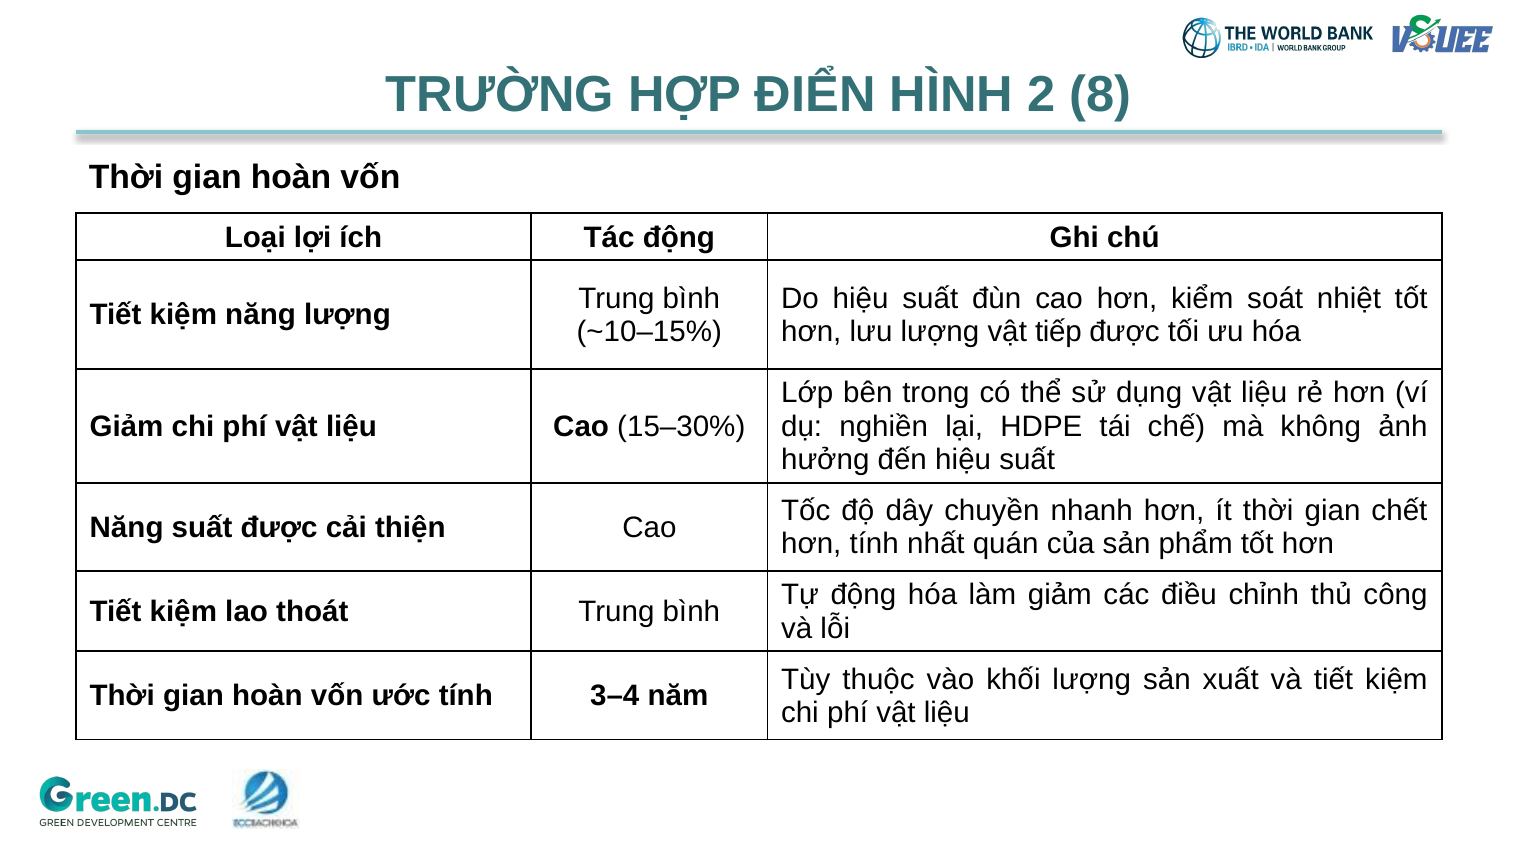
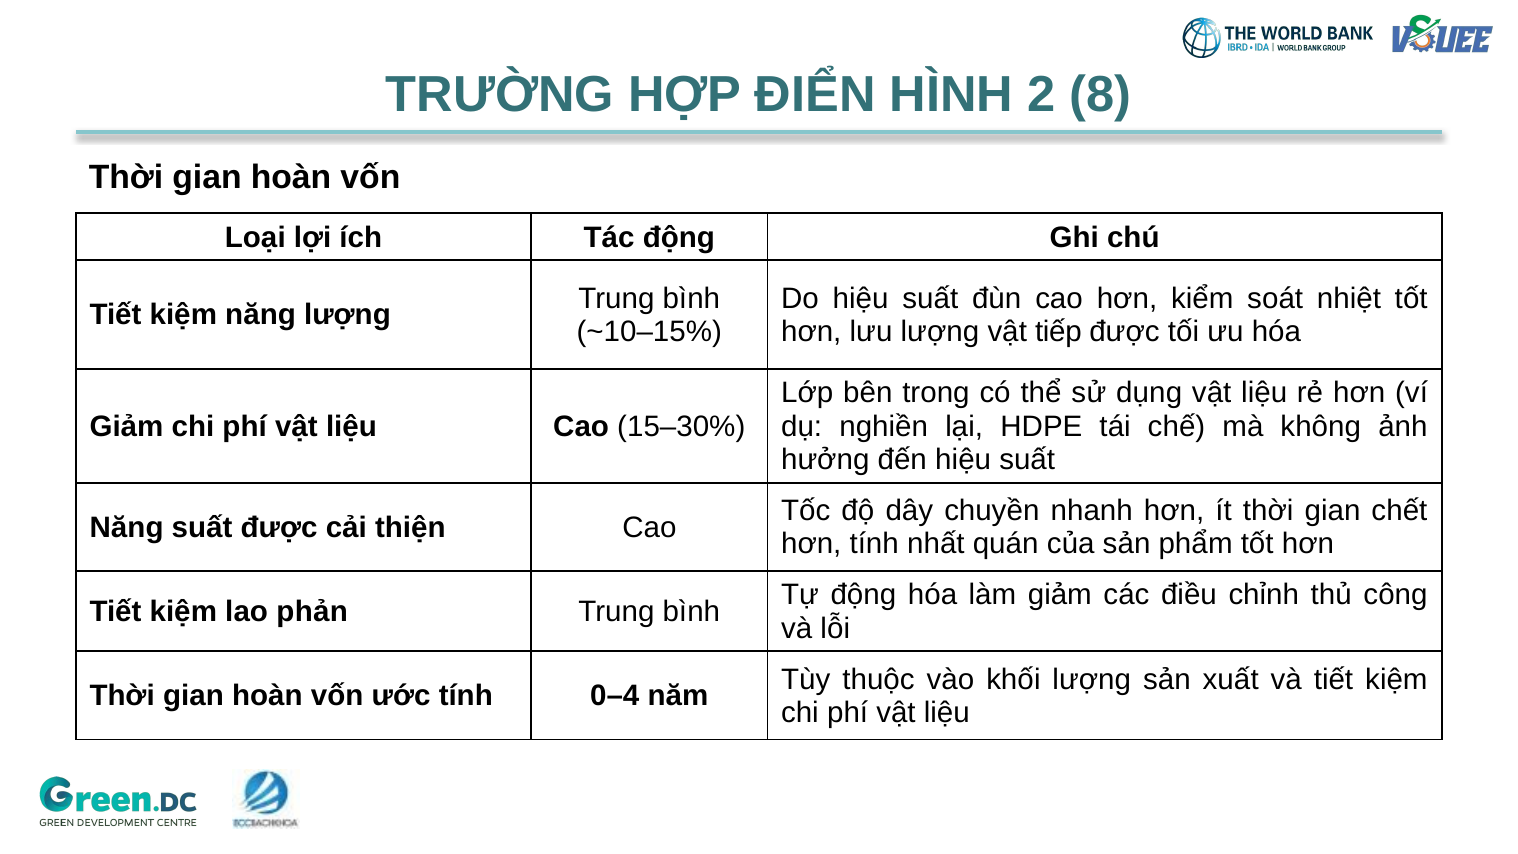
thoát: thoát -> phản
3–4: 3–4 -> 0–4
